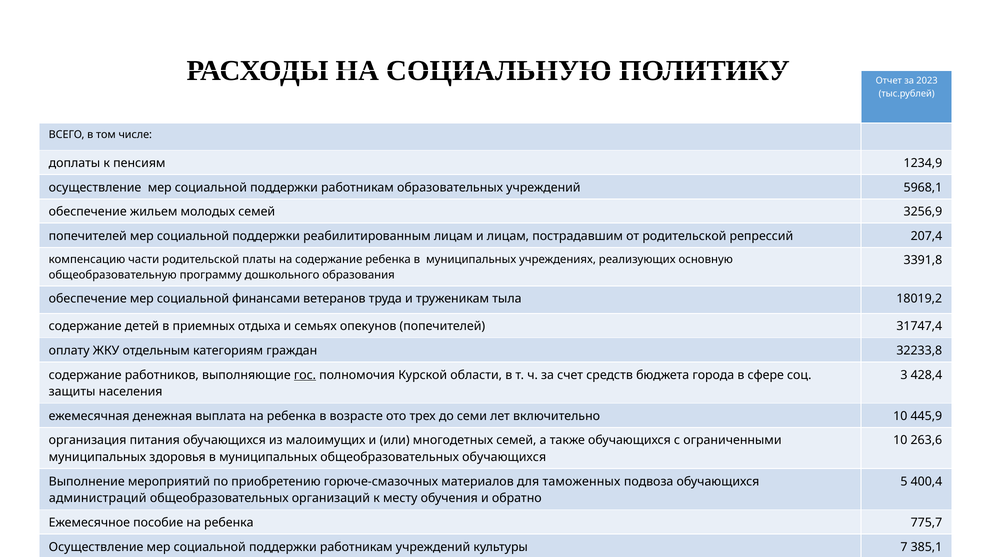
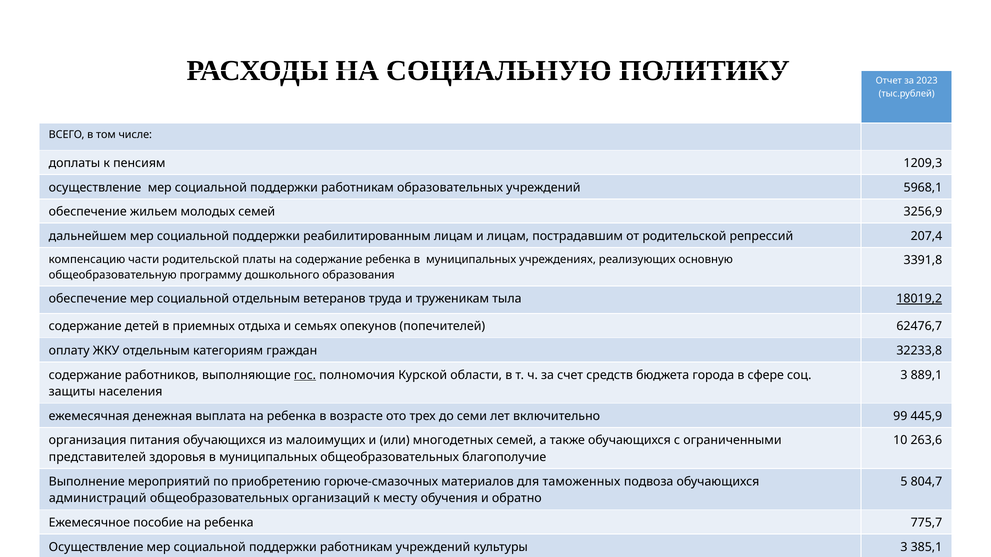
1234,9: 1234,9 -> 1209,3
попечителей at (88, 236): попечителей -> дальнейшем
социальной финансами: финансами -> отдельным
18019,2 underline: none -> present
31747,4: 31747,4 -> 62476,7
428,4: 428,4 -> 889,1
включительно 10: 10 -> 99
муниципальных at (97, 458): муниципальных -> представителей
общеобразовательных обучающихся: обучающихся -> благополучие
400,4: 400,4 -> 804,7
культуры 7: 7 -> 3
